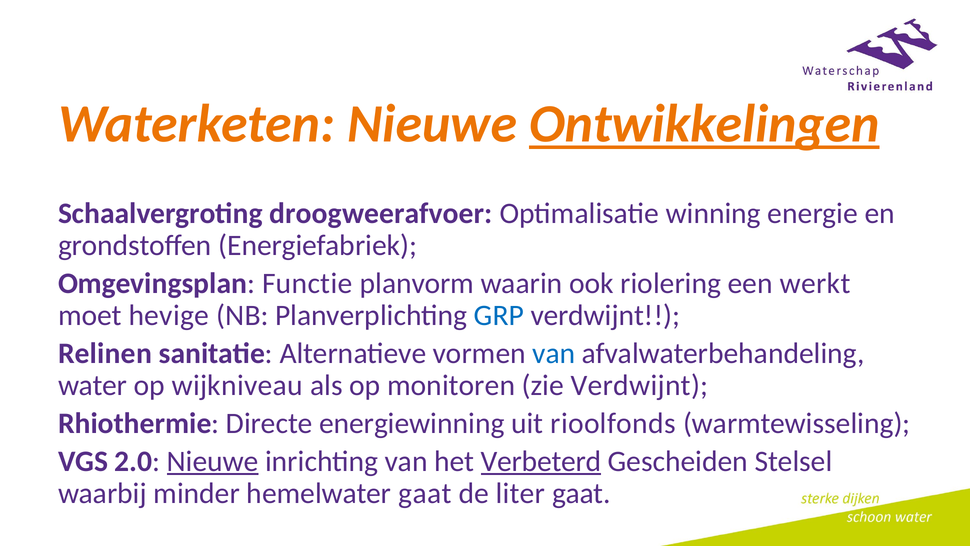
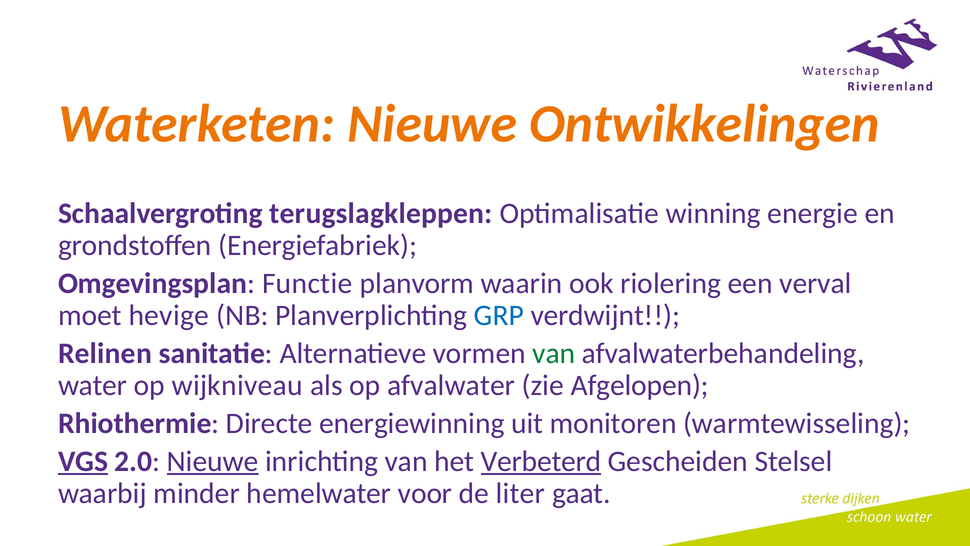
Ontwikkelingen underline: present -> none
droogweerafvoer: droogweerafvoer -> terugslagkleppen
werkt: werkt -> verval
van at (554, 353) colour: blue -> green
monitoren: monitoren -> afvalwater
zie Verdwijnt: Verdwijnt -> Afgelopen
rioolfonds: rioolfonds -> monitoren
VGS underline: none -> present
hemelwater gaat: gaat -> voor
